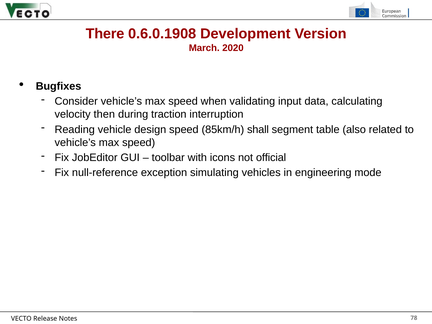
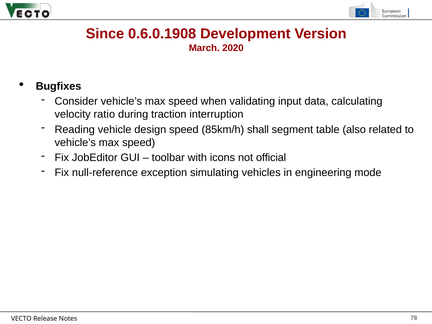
There: There -> Since
then: then -> ratio
